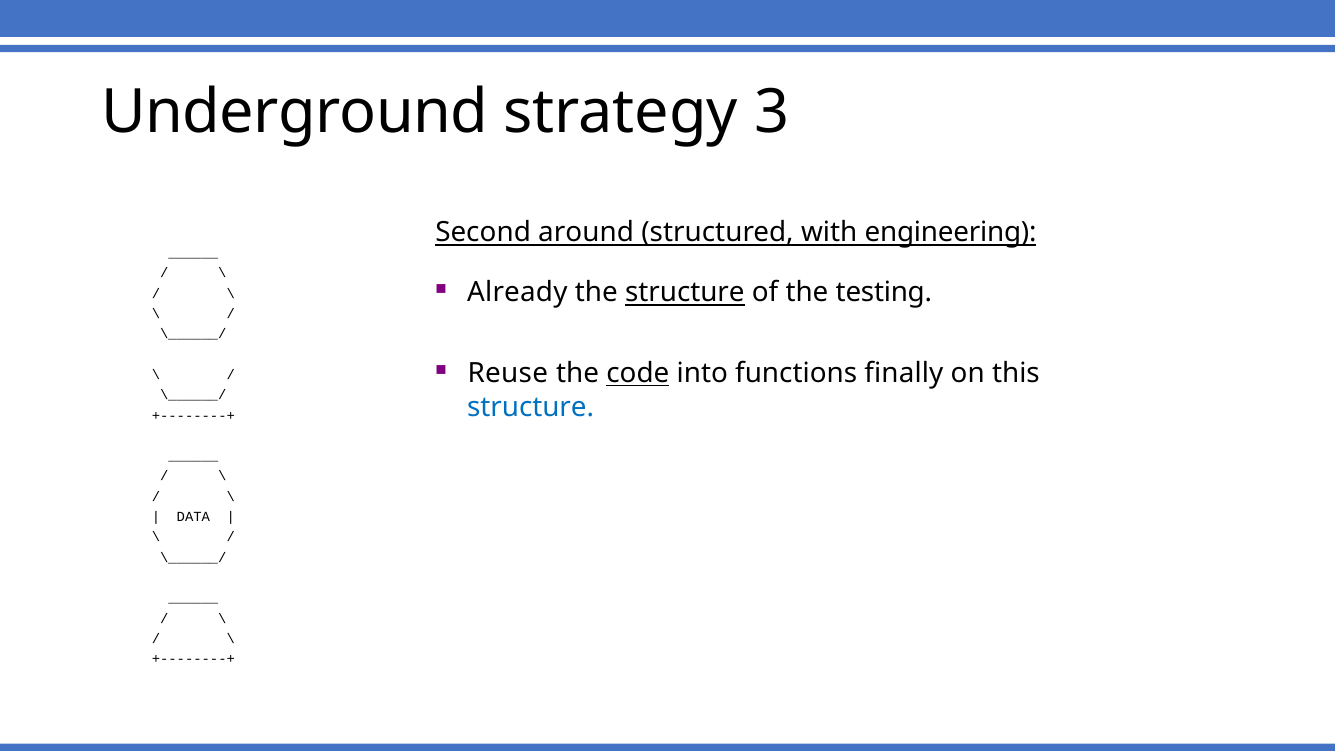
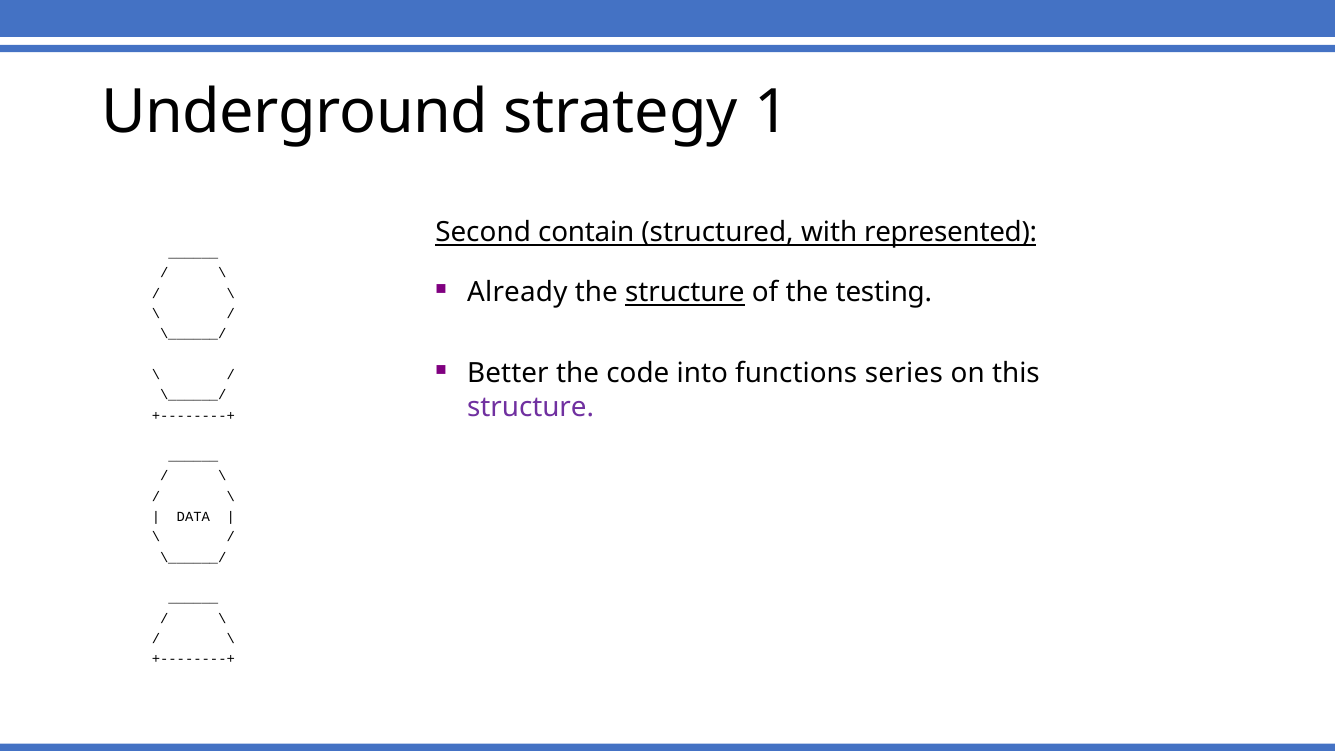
3: 3 -> 1
around: around -> contain
engineering: engineering -> represented
Reuse: Reuse -> Better
code underline: present -> none
finally: finally -> series
structure at (531, 407) colour: blue -> purple
